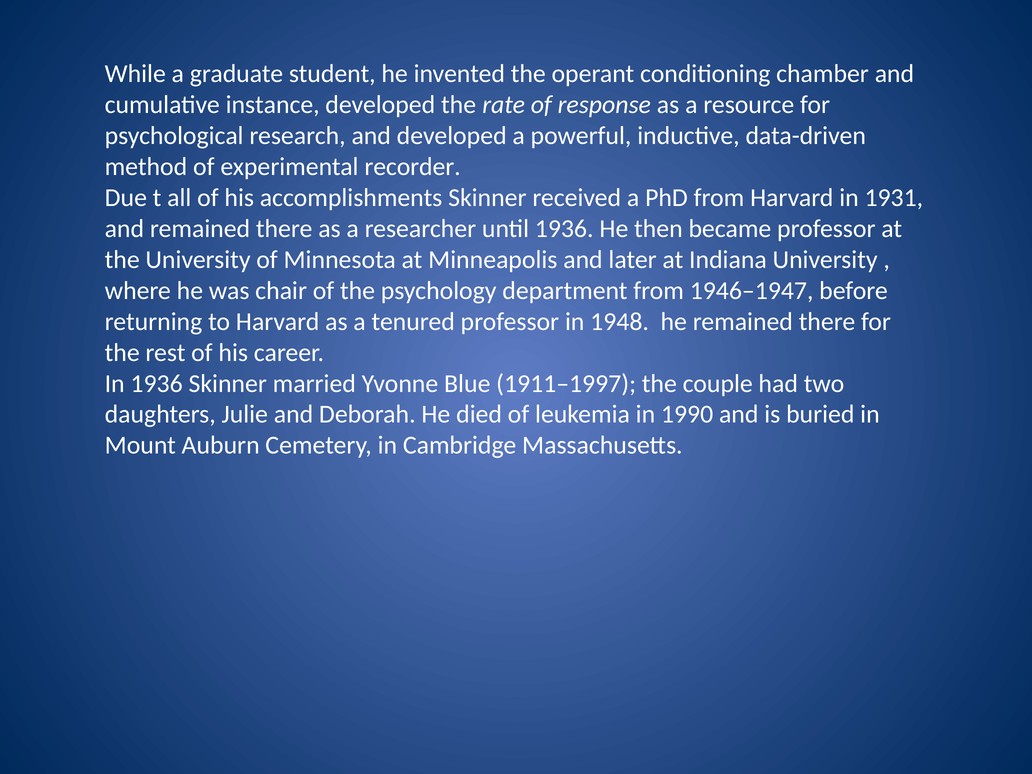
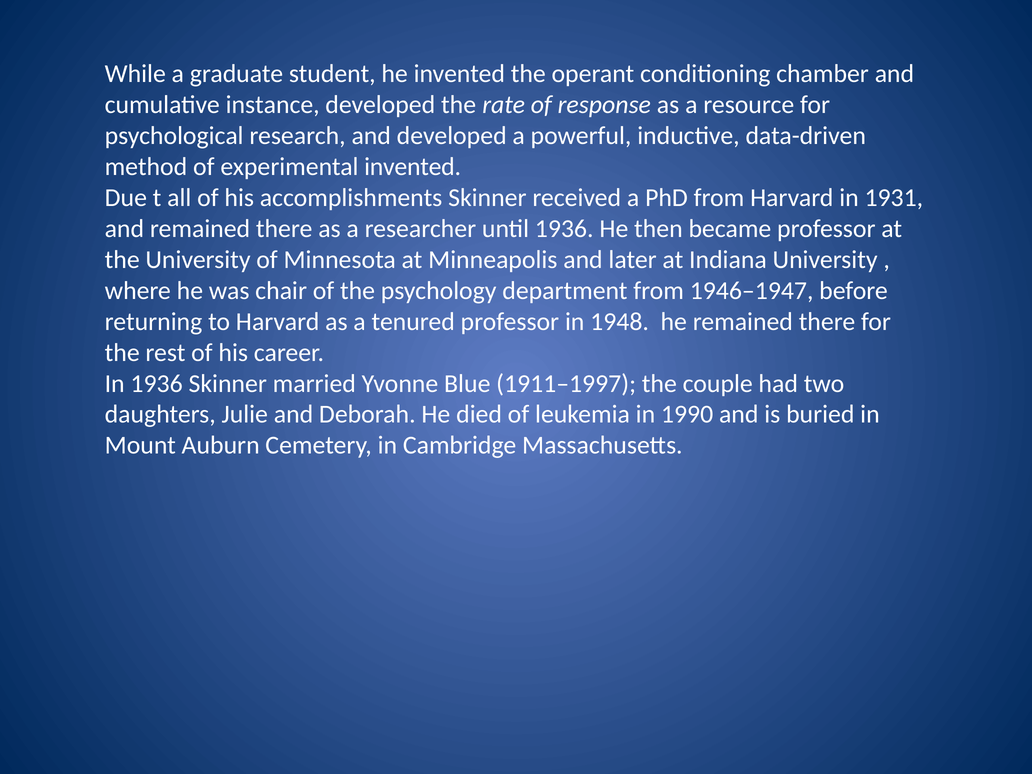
experimental recorder: recorder -> invented
